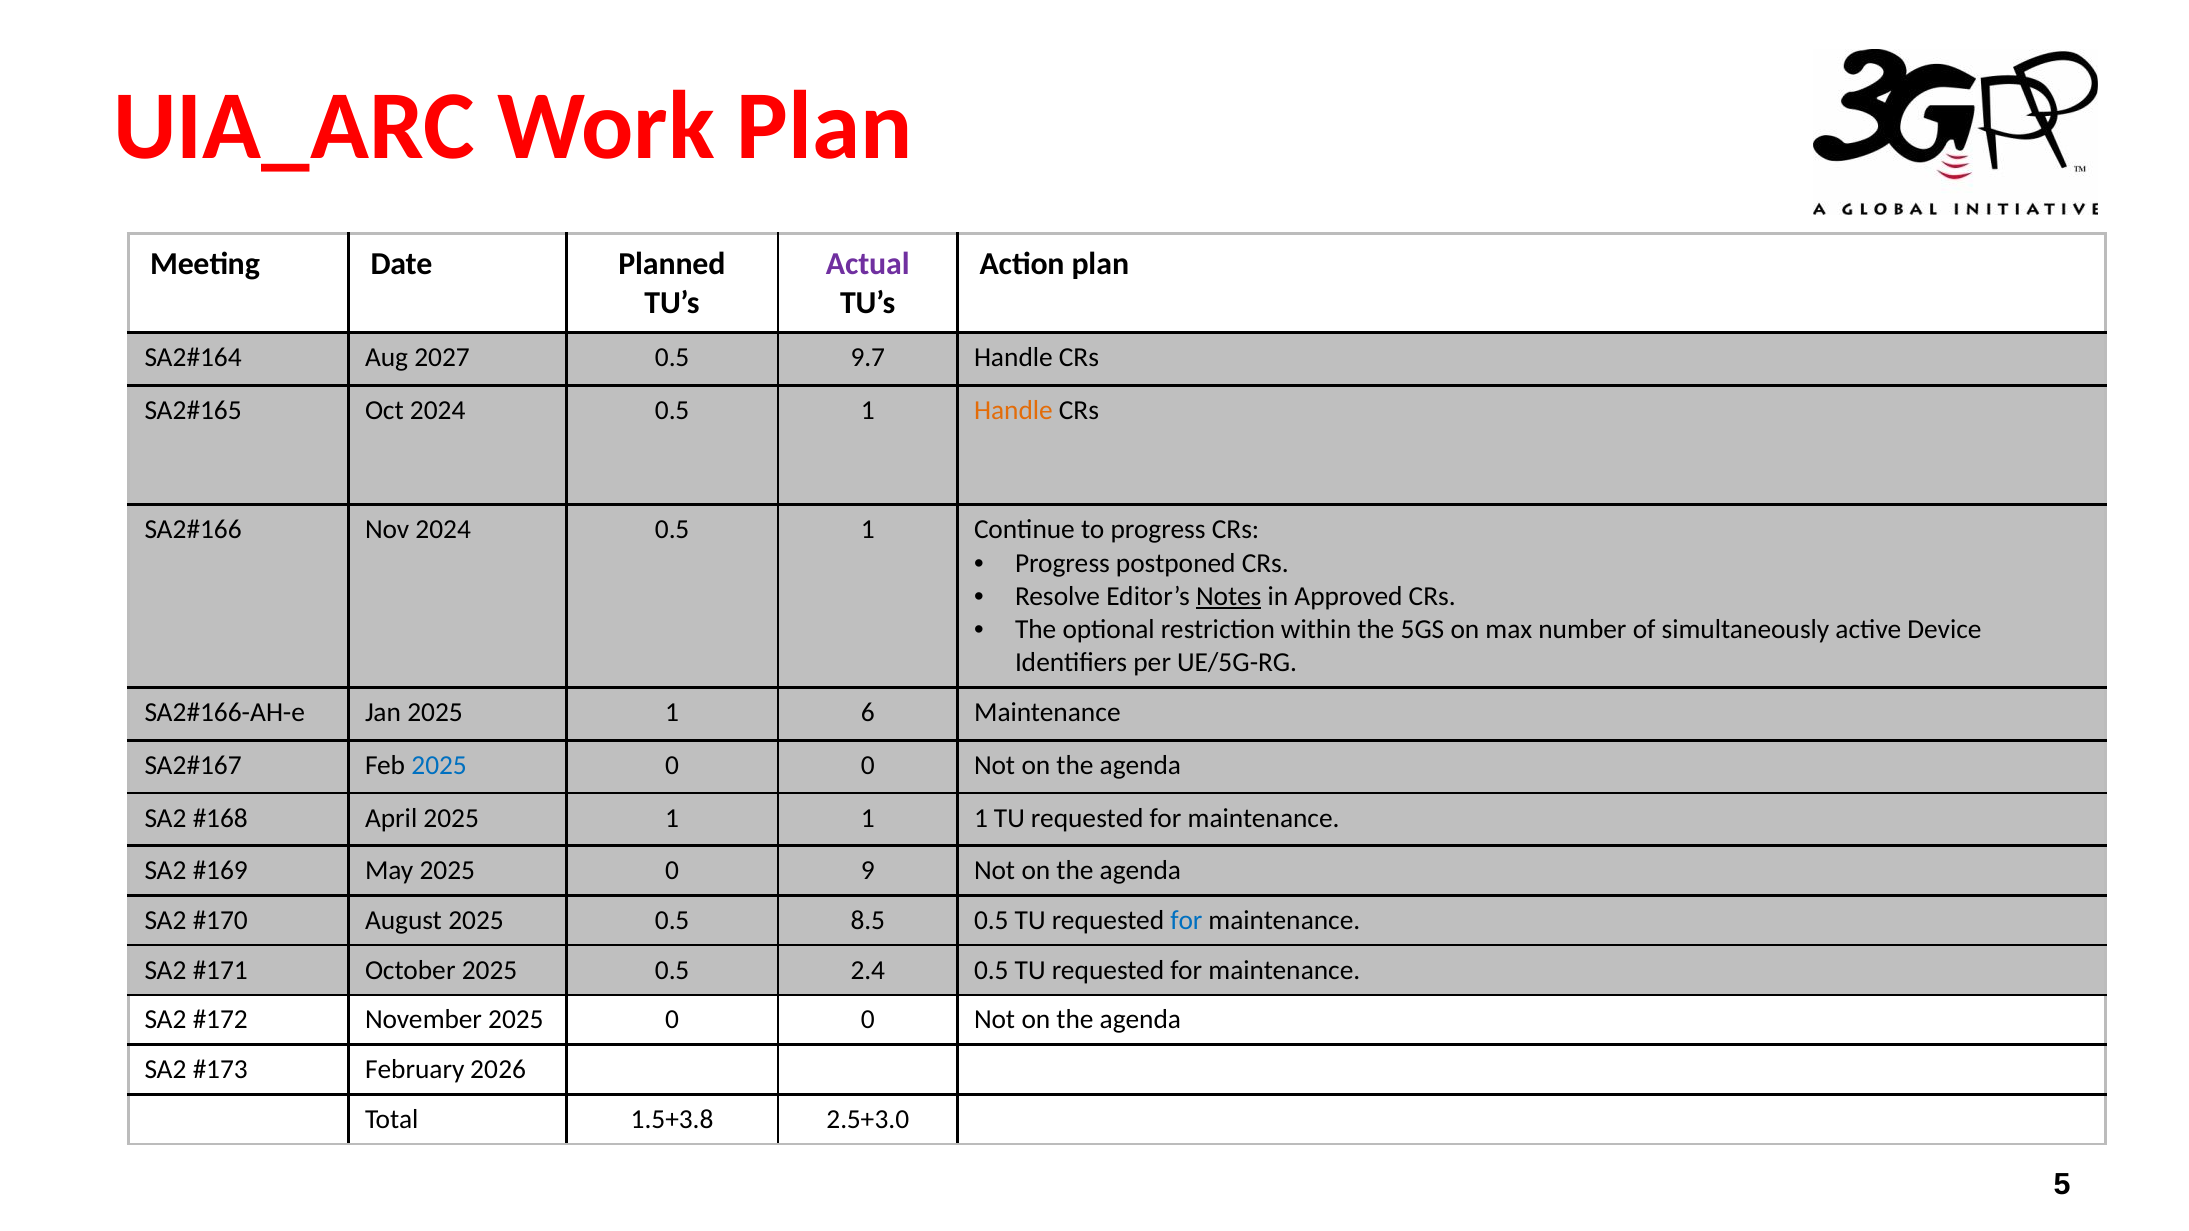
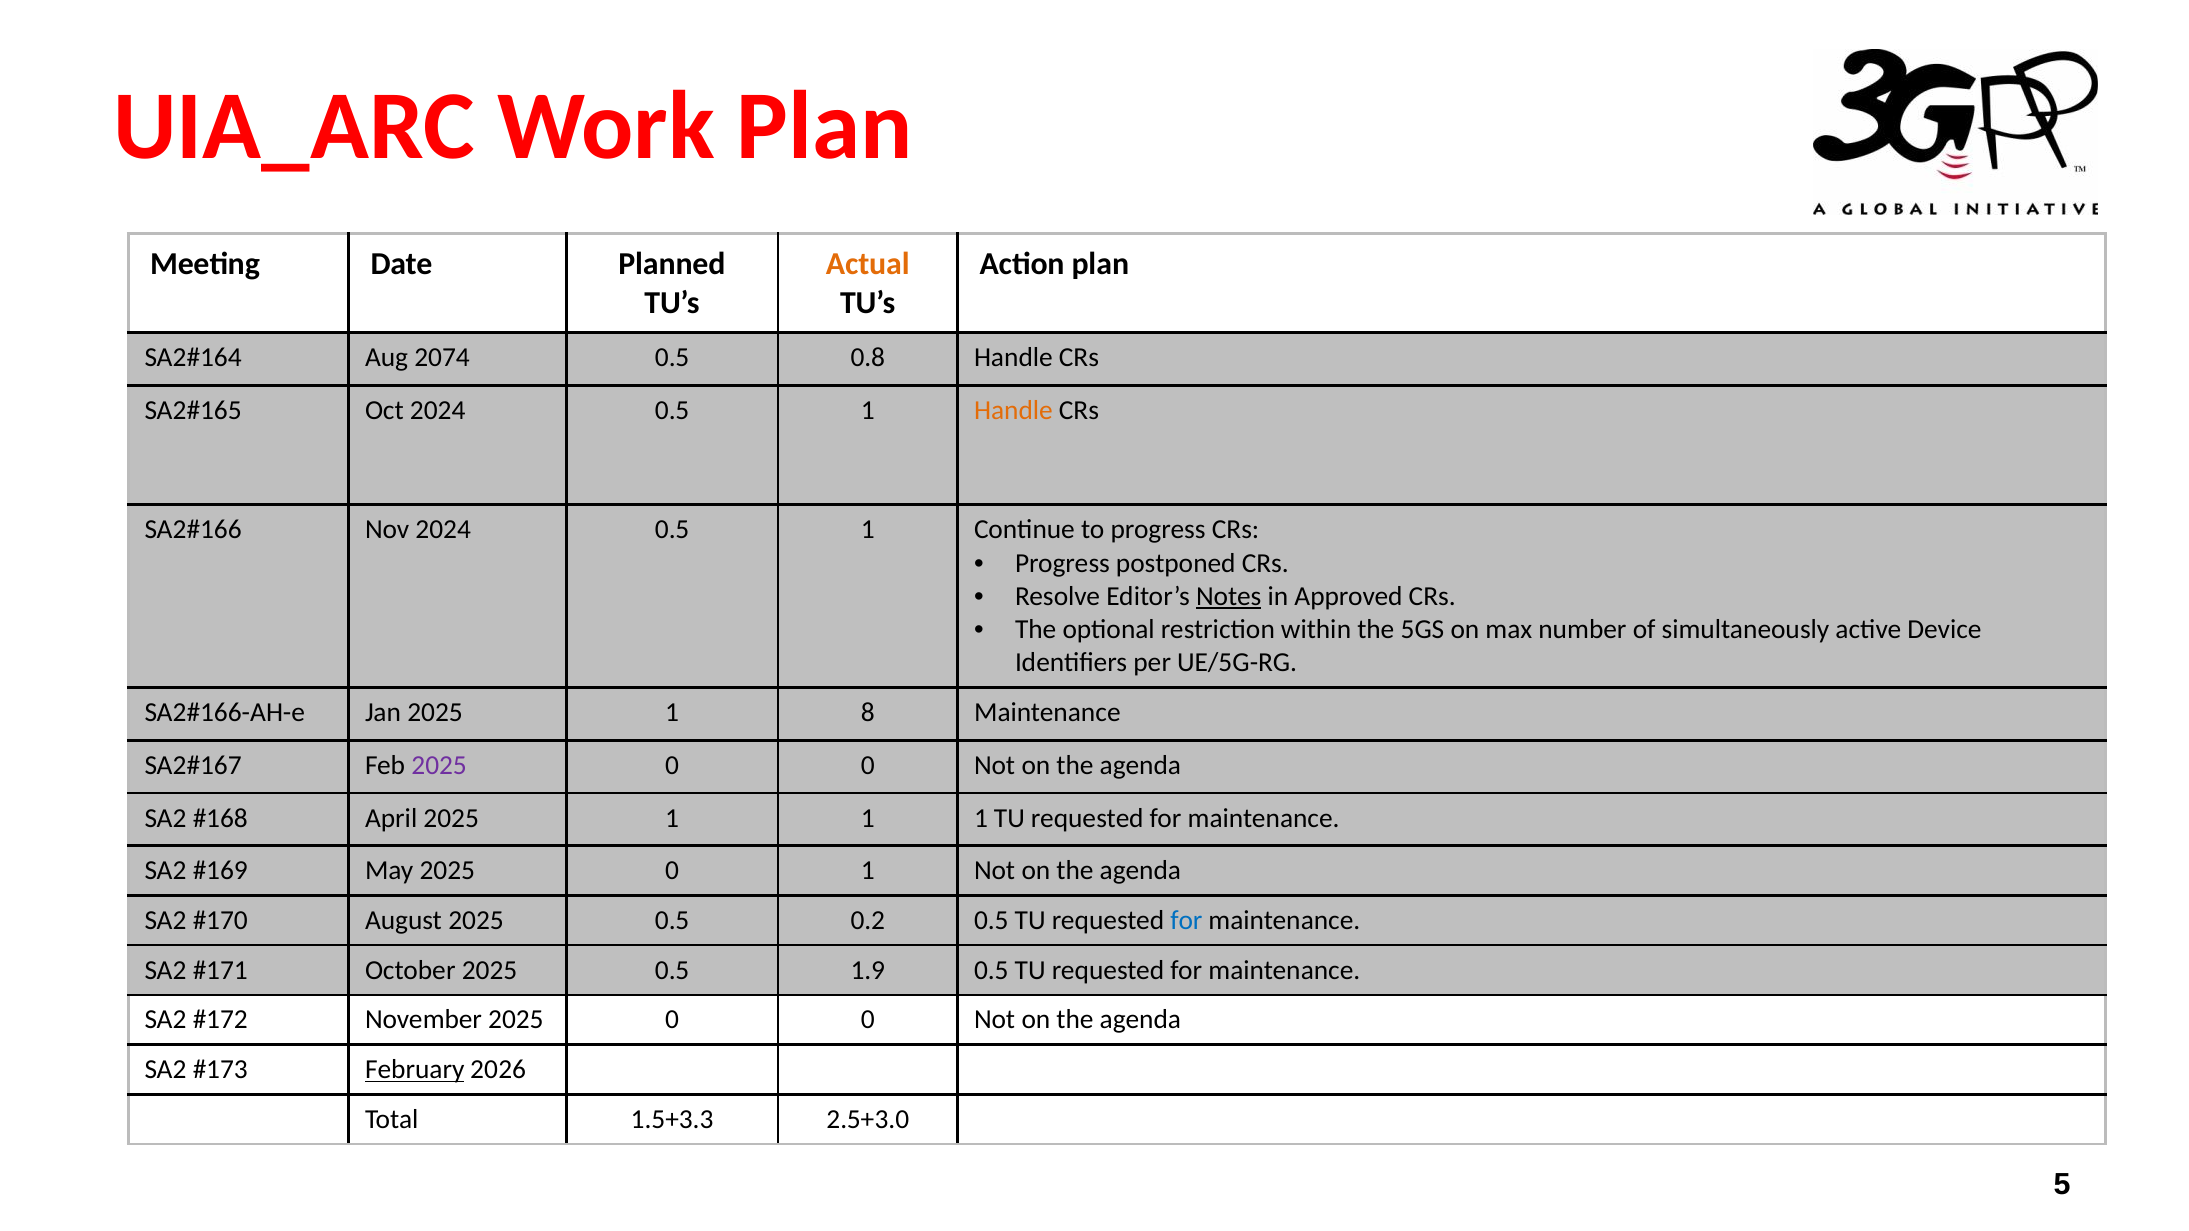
Actual colour: purple -> orange
2027: 2027 -> 2074
9.7: 9.7 -> 0.8
6: 6 -> 8
2025 at (439, 766) colour: blue -> purple
0 9: 9 -> 1
8.5: 8.5 -> 0.2
2.4: 2.4 -> 1.9
February underline: none -> present
1.5+3.8: 1.5+3.8 -> 1.5+3.3
